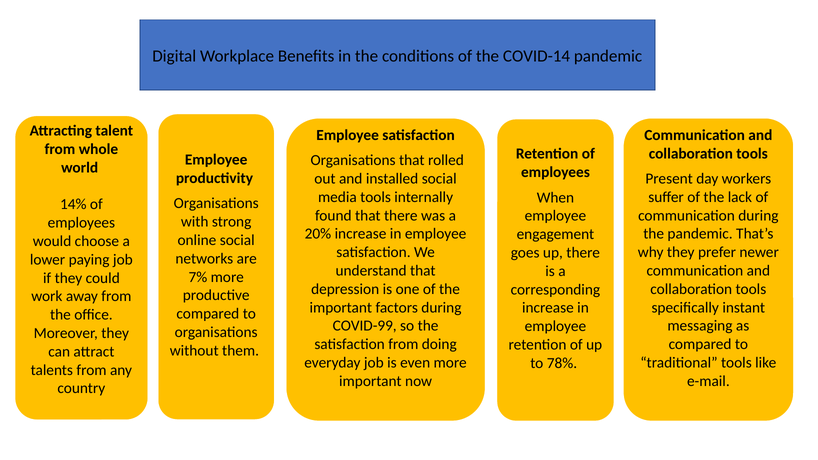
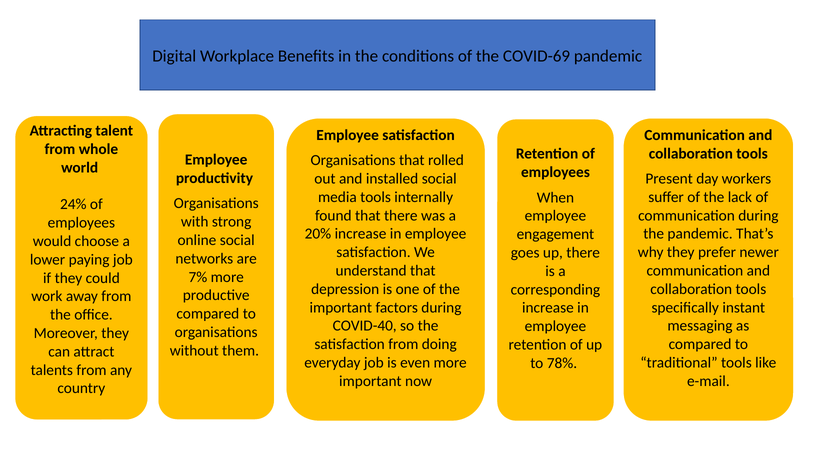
COVID-14: COVID-14 -> COVID-69
14%: 14% -> 24%
COVID-99: COVID-99 -> COVID-40
